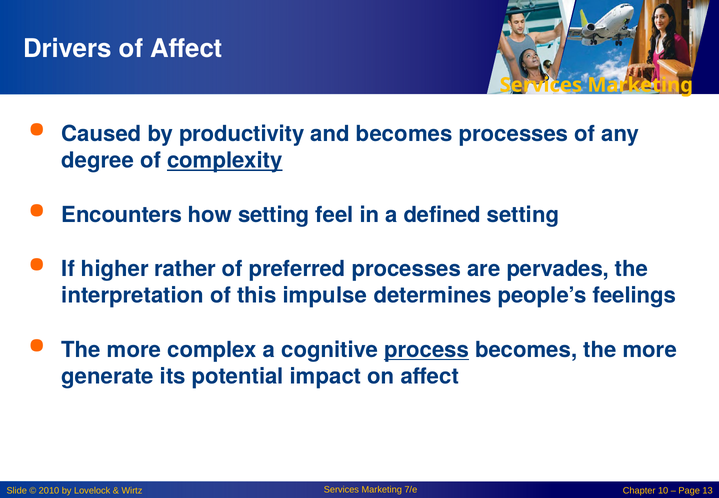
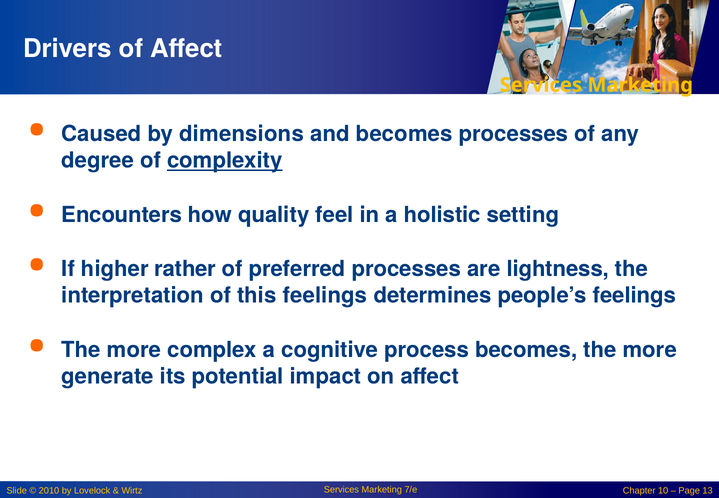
productivity: productivity -> dimensions
how setting: setting -> quality
defined: defined -> holistic
pervades: pervades -> lightness
this impulse: impulse -> feelings
process underline: present -> none
